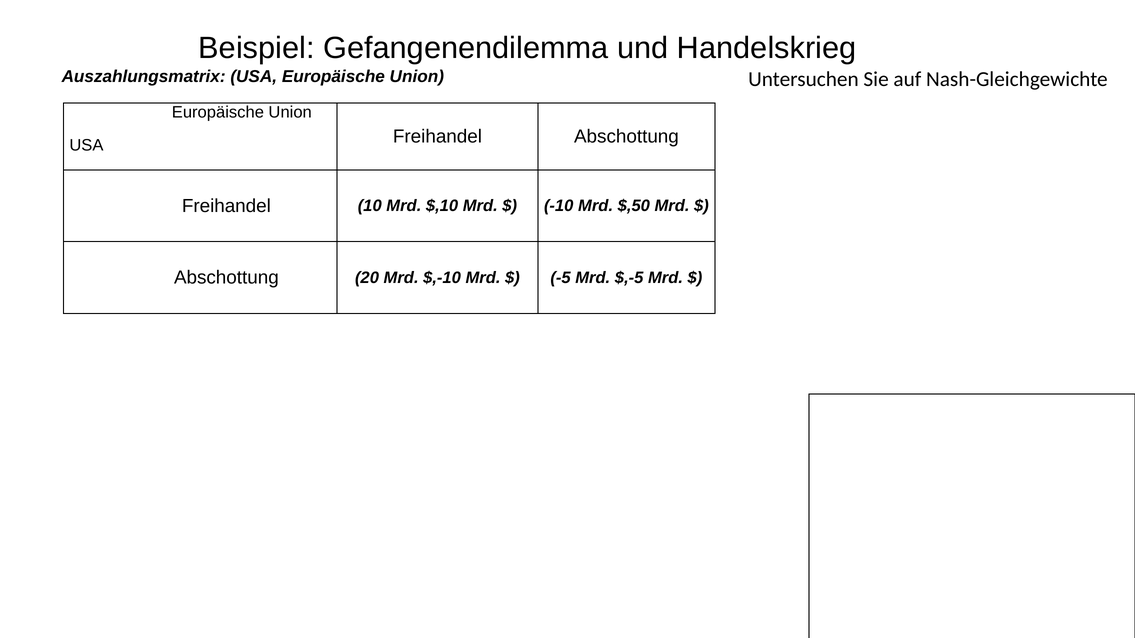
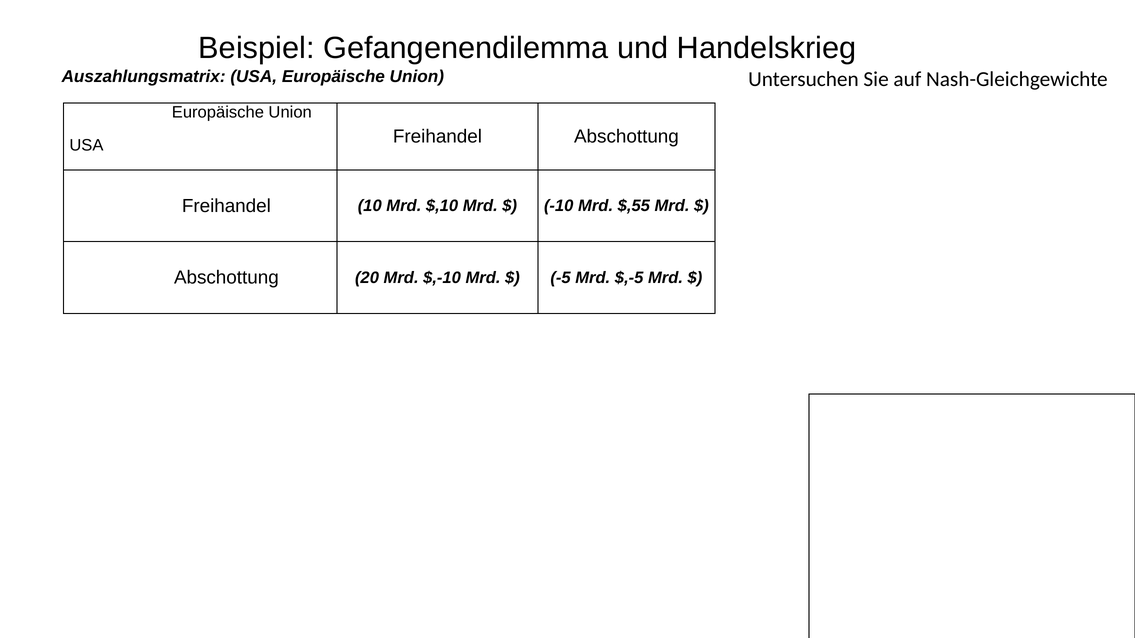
$,50: $,50 -> $,55
